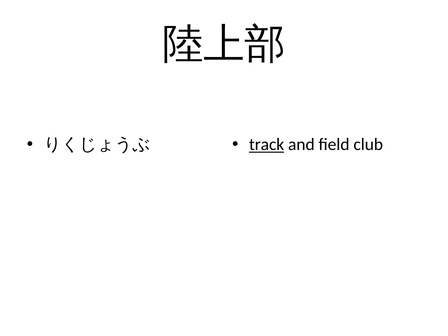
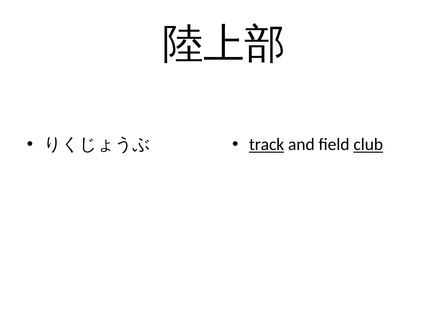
club underline: none -> present
